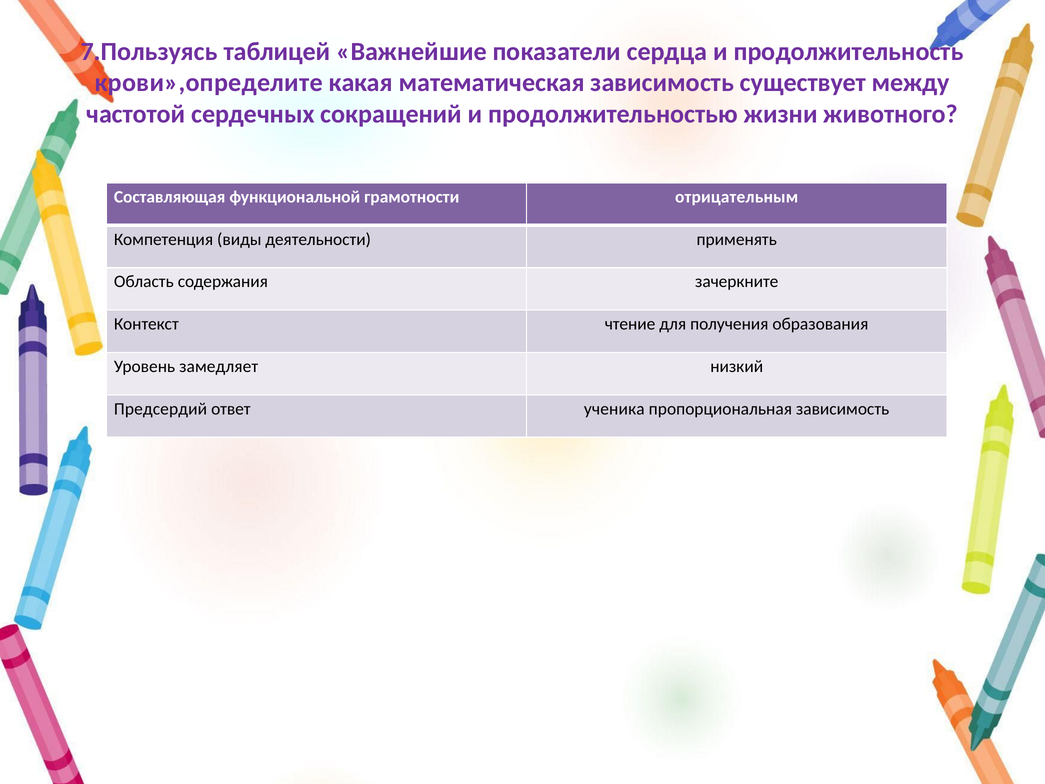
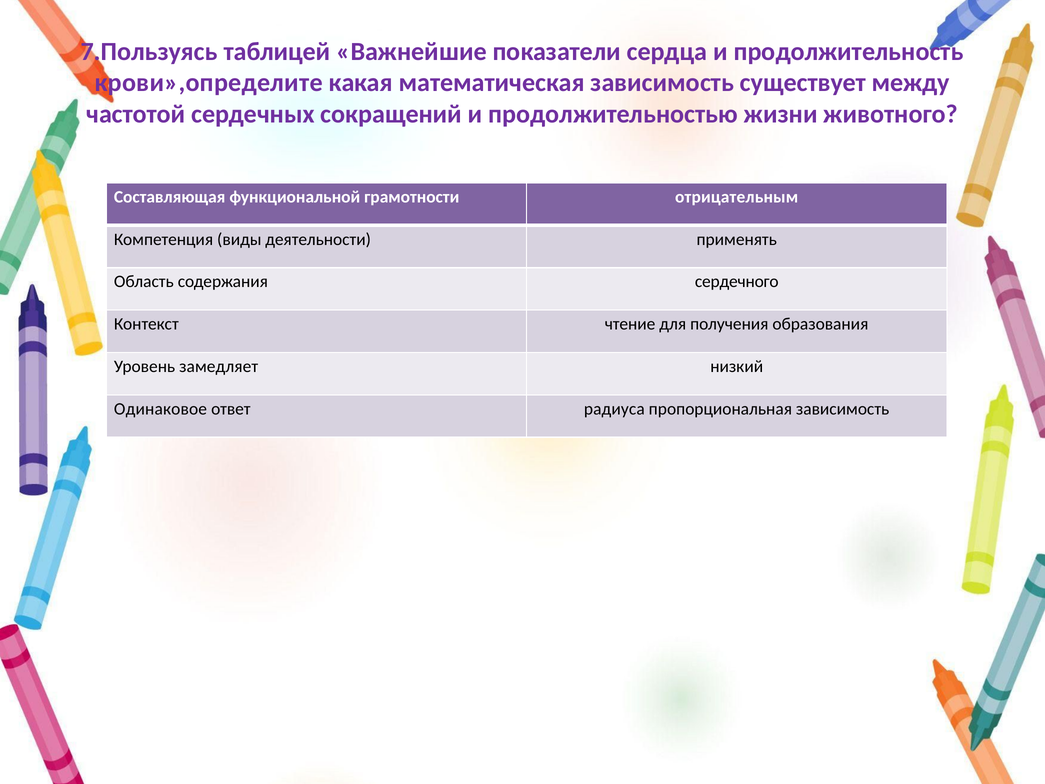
зачеркните: зачеркните -> сердечного
Предсердий: Предсердий -> Одинаковое
ученика: ученика -> радиуса
